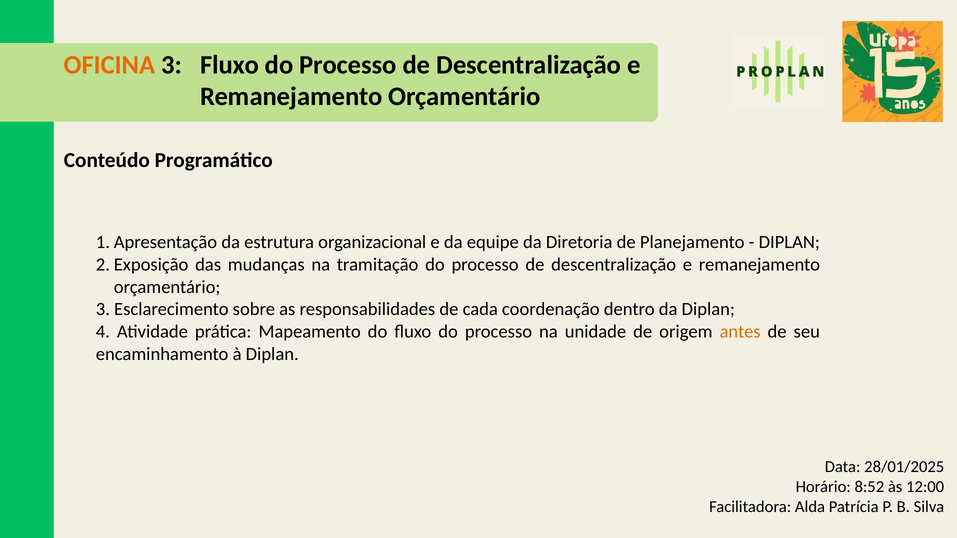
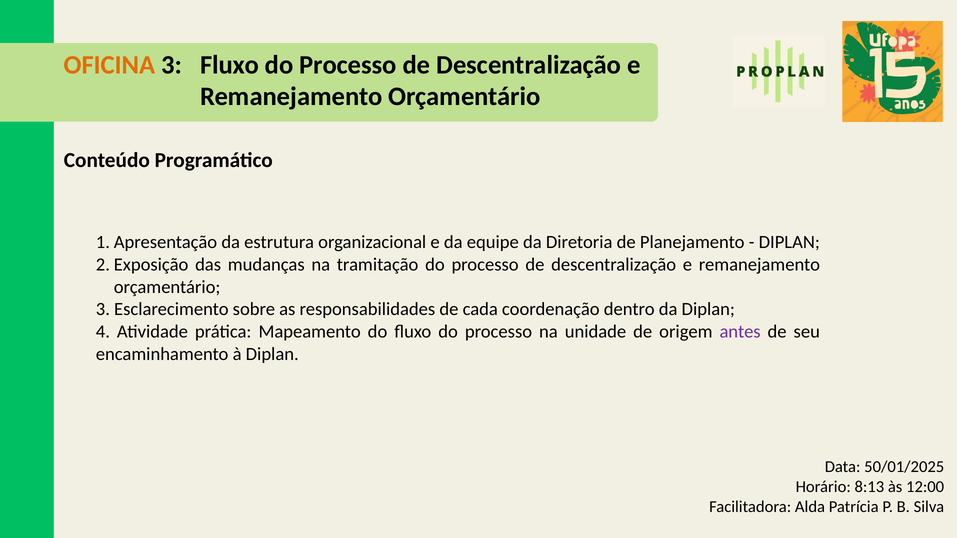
antes colour: orange -> purple
28/01/2025: 28/01/2025 -> 50/01/2025
8:52: 8:52 -> 8:13
